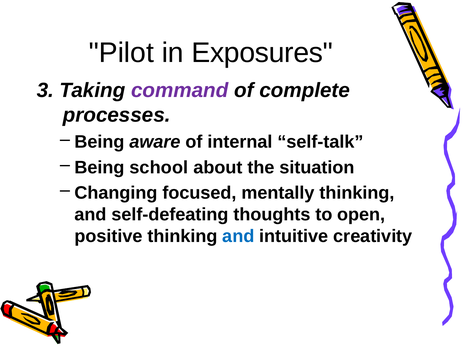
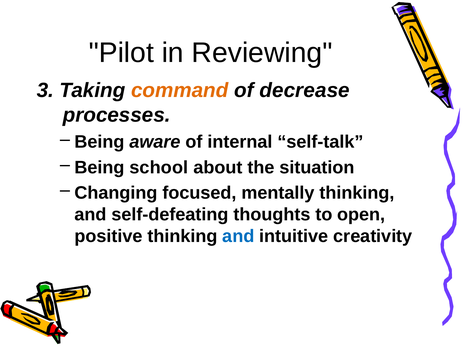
Exposures: Exposures -> Reviewing
command colour: purple -> orange
complete: complete -> decrease
